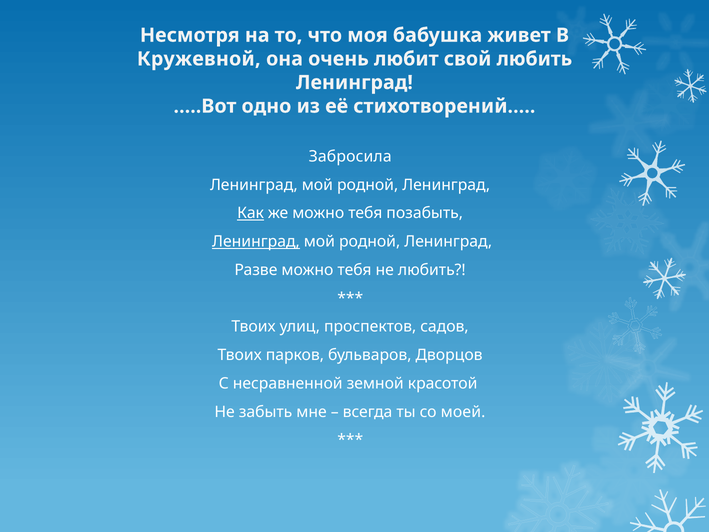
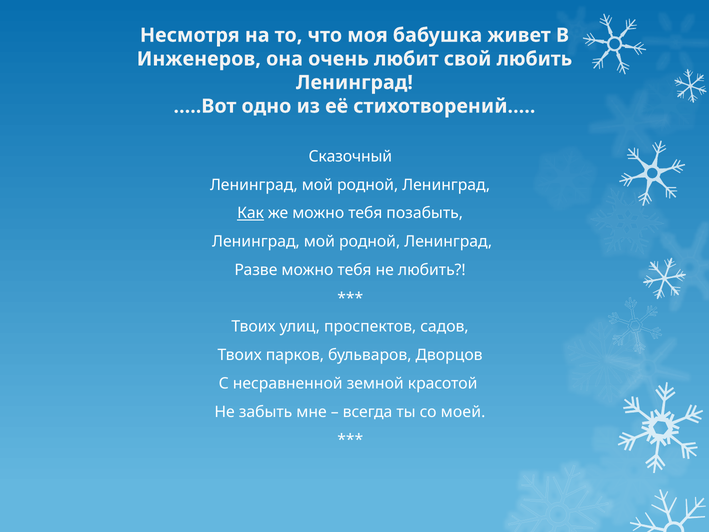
Кружевной: Кружевной -> Инженеров
Забросила: Забросила -> Сказочный
Ленинград at (256, 242) underline: present -> none
